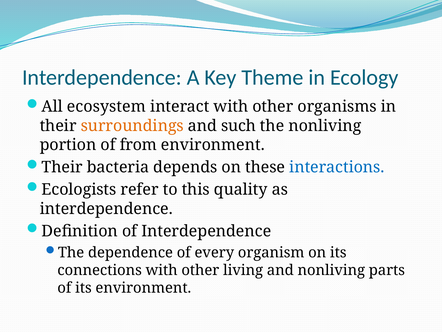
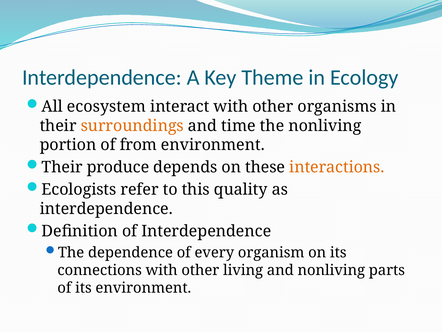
such: such -> time
bacteria: bacteria -> produce
interactions colour: blue -> orange
